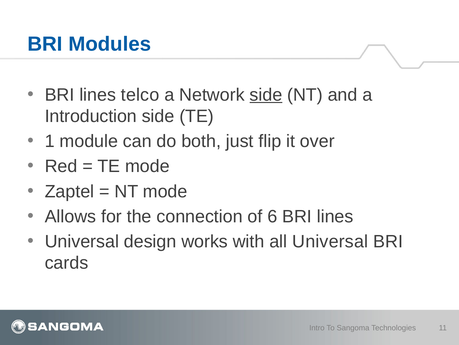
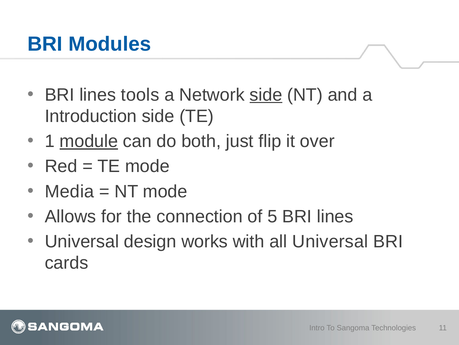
telco: telco -> tools
module underline: none -> present
Zaptel: Zaptel -> Media
6: 6 -> 5
